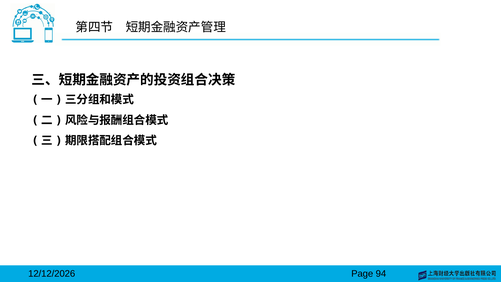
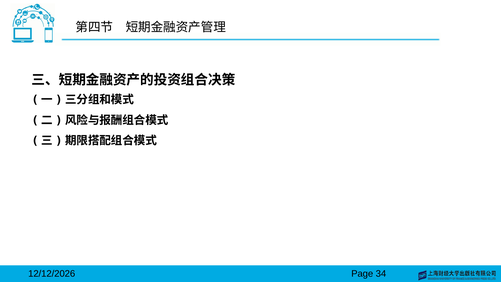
94: 94 -> 34
